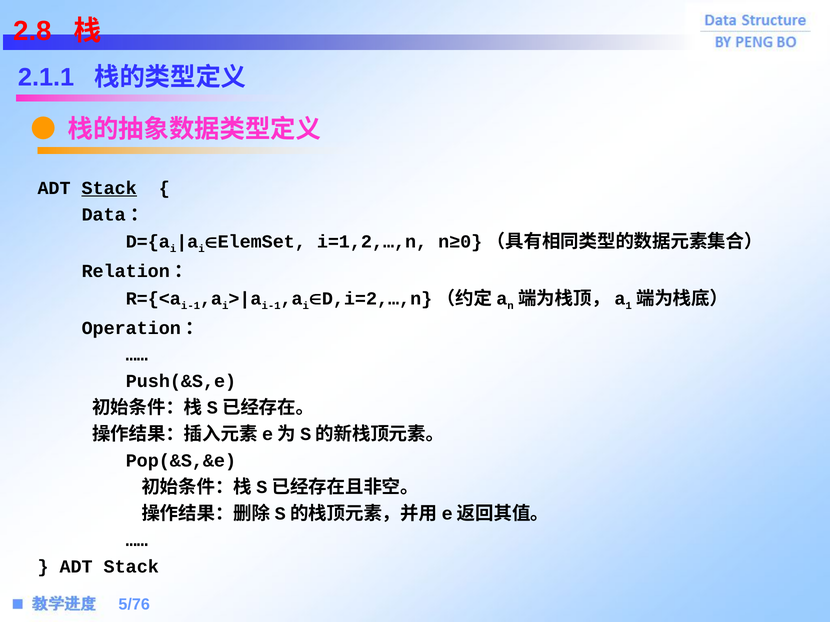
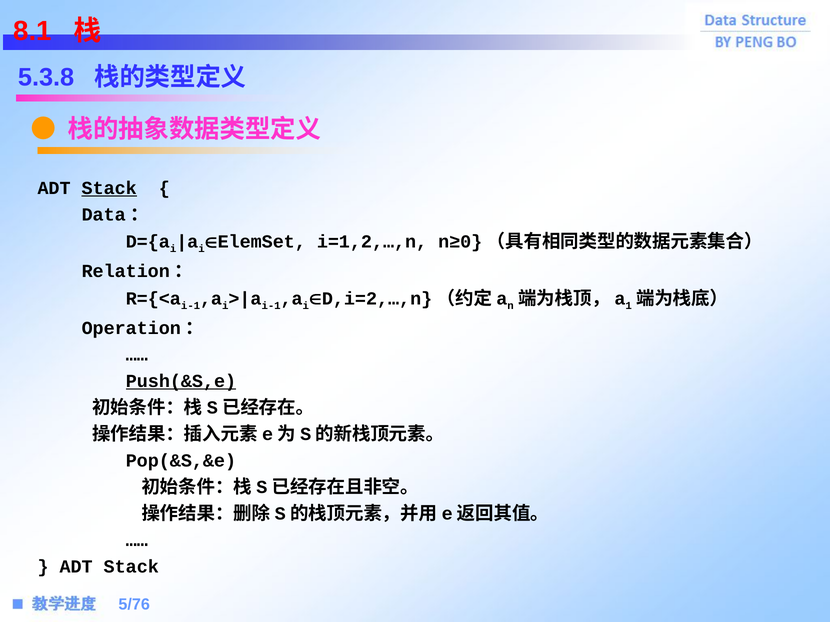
2.8: 2.8 -> 8.1
2.1.1: 2.1.1 -> 5.3.8
Push(&S,e underline: none -> present
